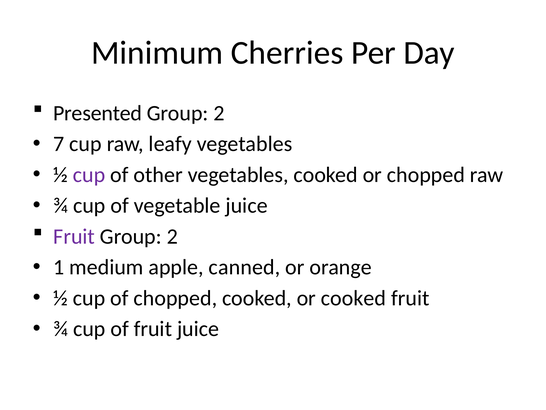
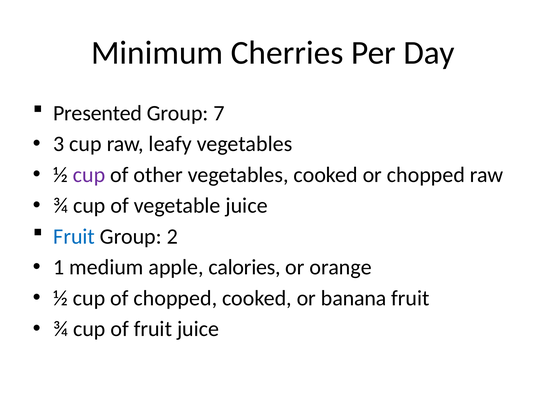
2 at (219, 113): 2 -> 7
7: 7 -> 3
Fruit at (74, 236) colour: purple -> blue
canned: canned -> calories
or cooked: cooked -> banana
